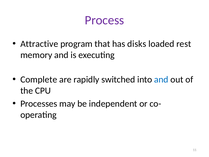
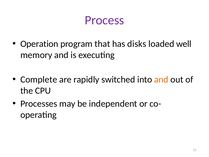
Attractive: Attractive -> Operation
rest: rest -> well
and at (161, 79) colour: blue -> orange
